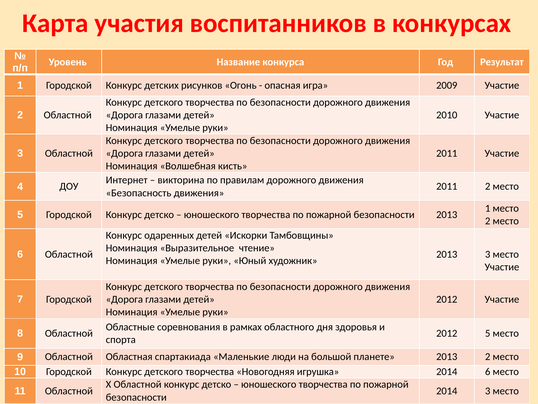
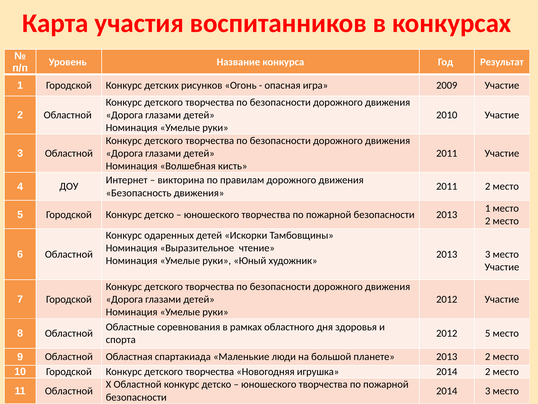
2014 6: 6 -> 2
